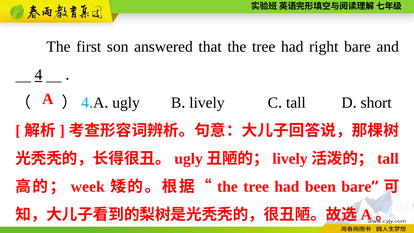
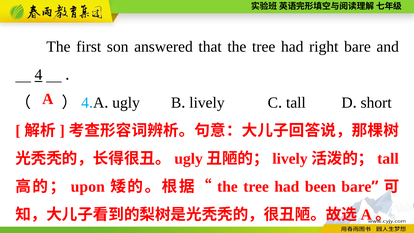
week: week -> upon
